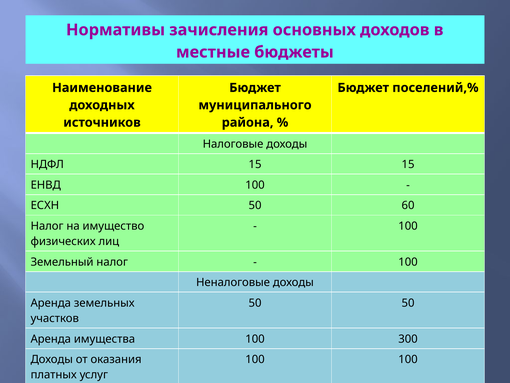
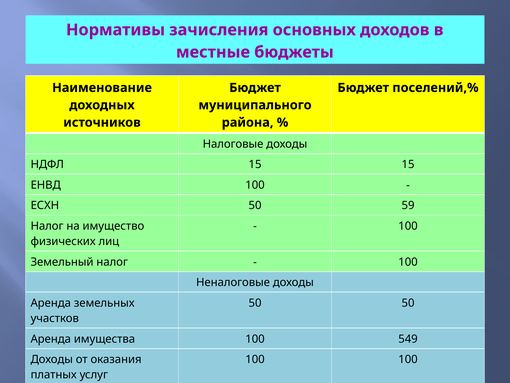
60: 60 -> 59
300: 300 -> 549
